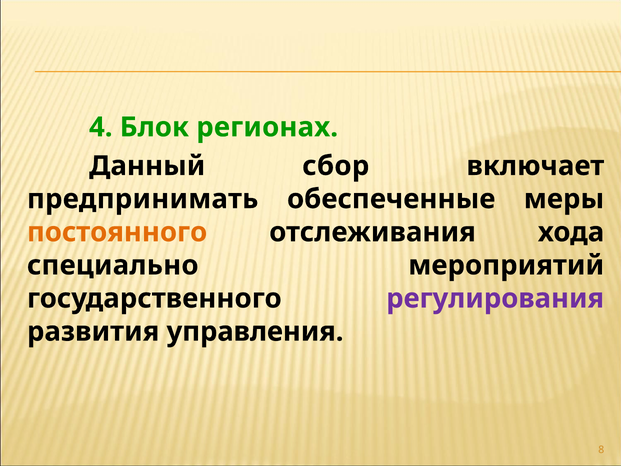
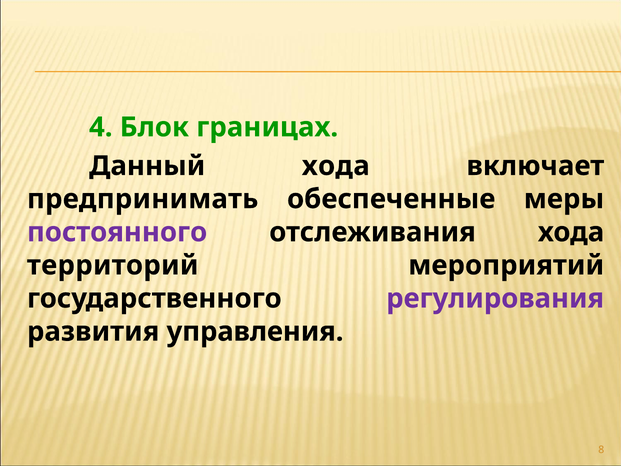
регионах: регионах -> границах
Данный сбор: сбор -> хода
постоянного colour: orange -> purple
специально: специально -> территорий
